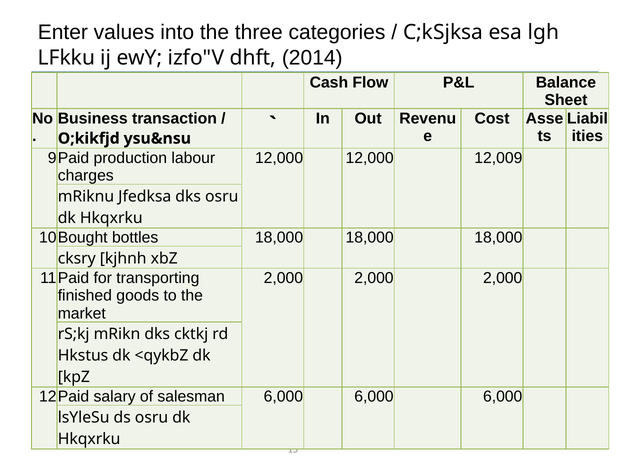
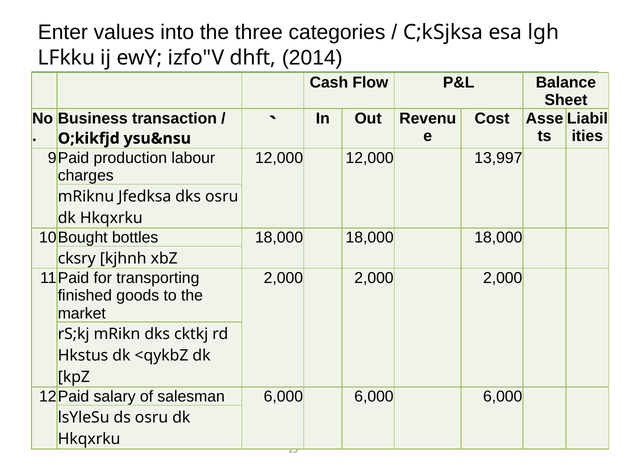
12,009: 12,009 -> 13,997
